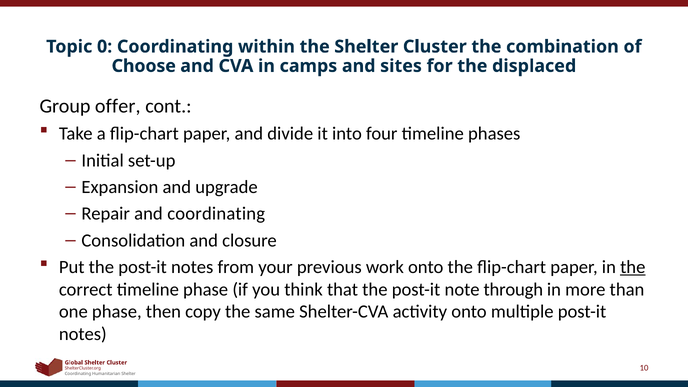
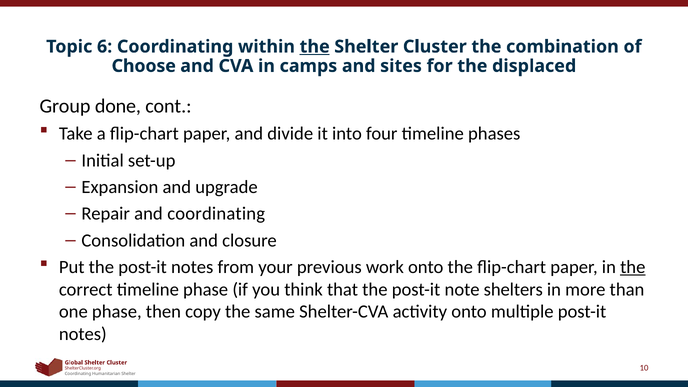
0: 0 -> 6
the at (315, 47) underline: none -> present
offer: offer -> done
through: through -> shelters
